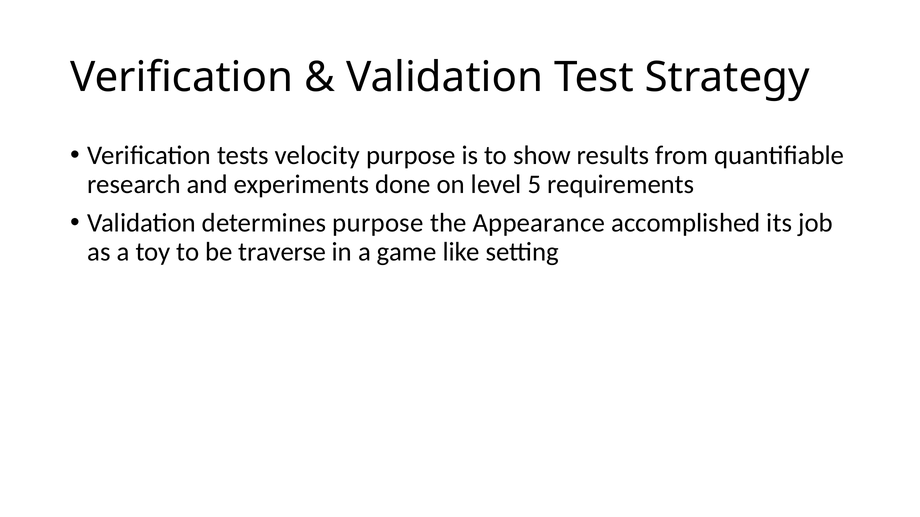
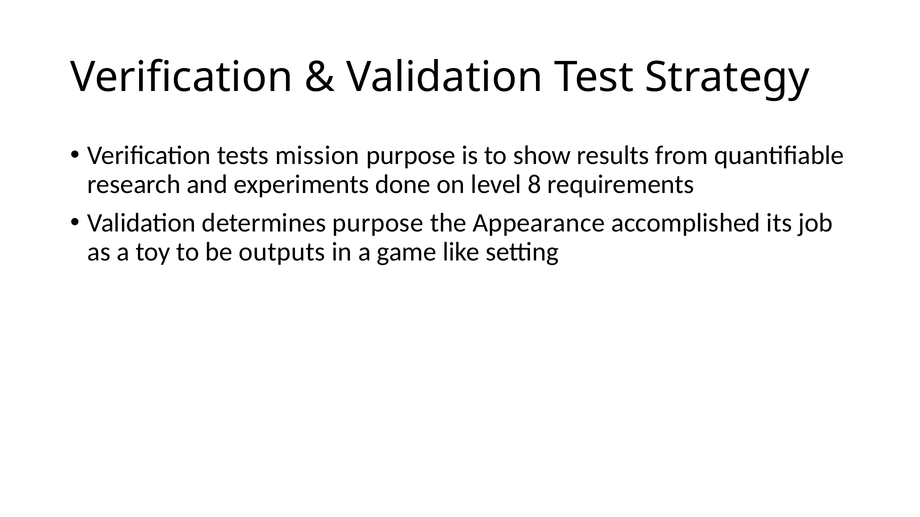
velocity: velocity -> mission
5: 5 -> 8
traverse: traverse -> outputs
